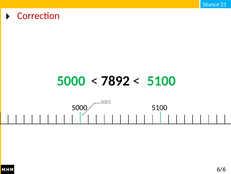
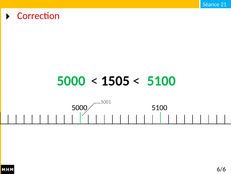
7892: 7892 -> 1505
